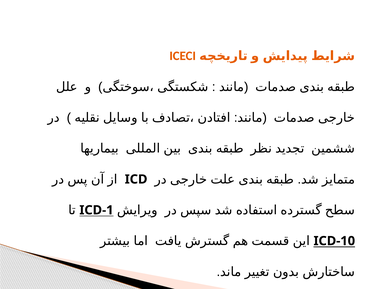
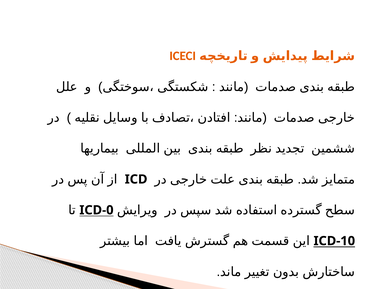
ICD-1: ICD-1 -> ICD-0
